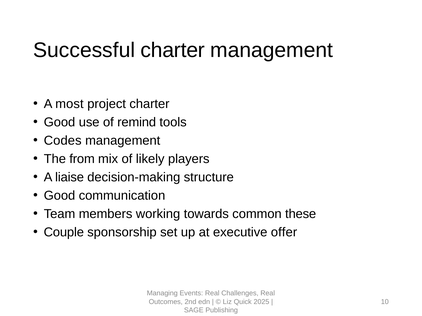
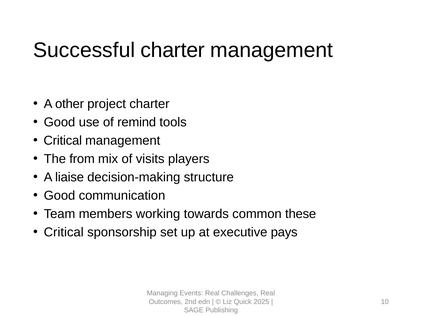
most: most -> other
Codes at (63, 141): Codes -> Critical
likely: likely -> visits
Couple at (64, 233): Couple -> Critical
offer: offer -> pays
